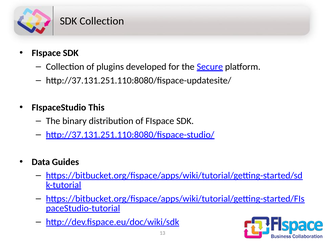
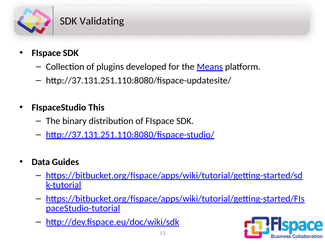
SDK Collection: Collection -> Validating
Secure: Secure -> Means
